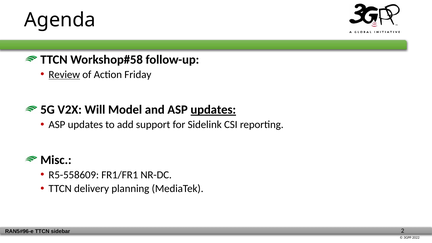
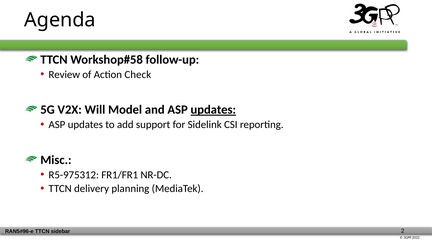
Review underline: present -> none
Friday: Friday -> Check
R5-558609: R5-558609 -> R5-975312
